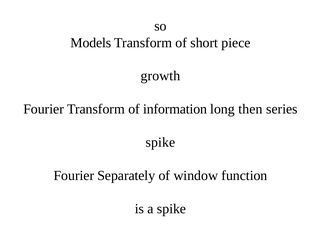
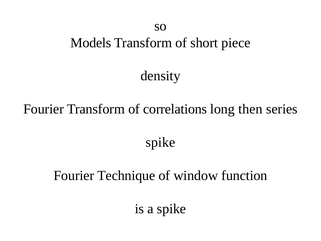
growth: growth -> density
information: information -> correlations
Separately: Separately -> Technique
